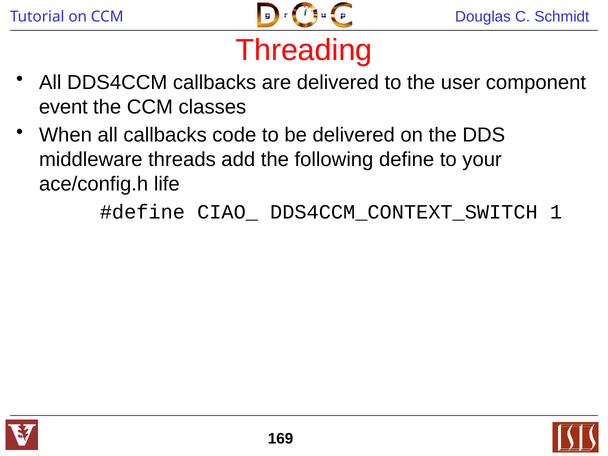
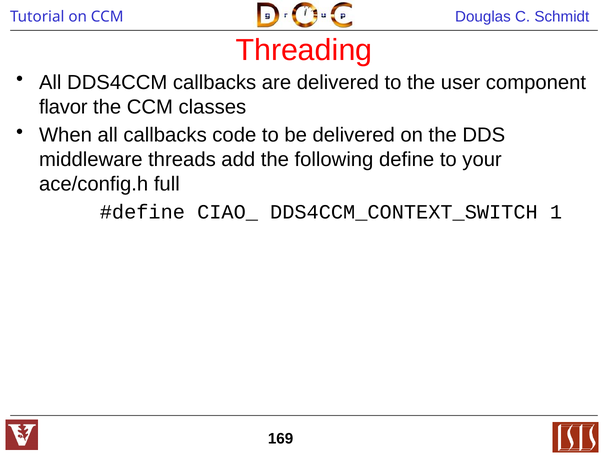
event: event -> flavor
life: life -> full
